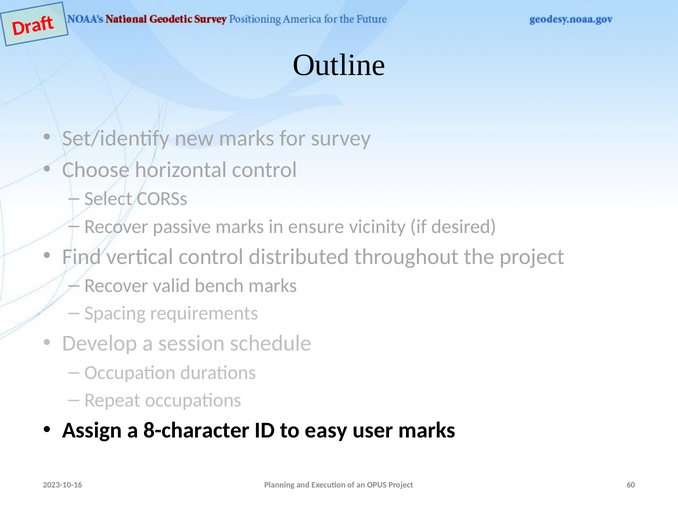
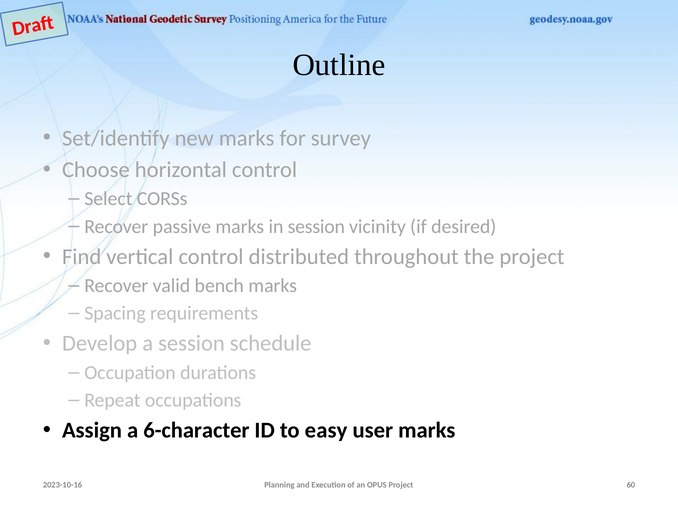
in ensure: ensure -> session
8-character: 8-character -> 6-character
